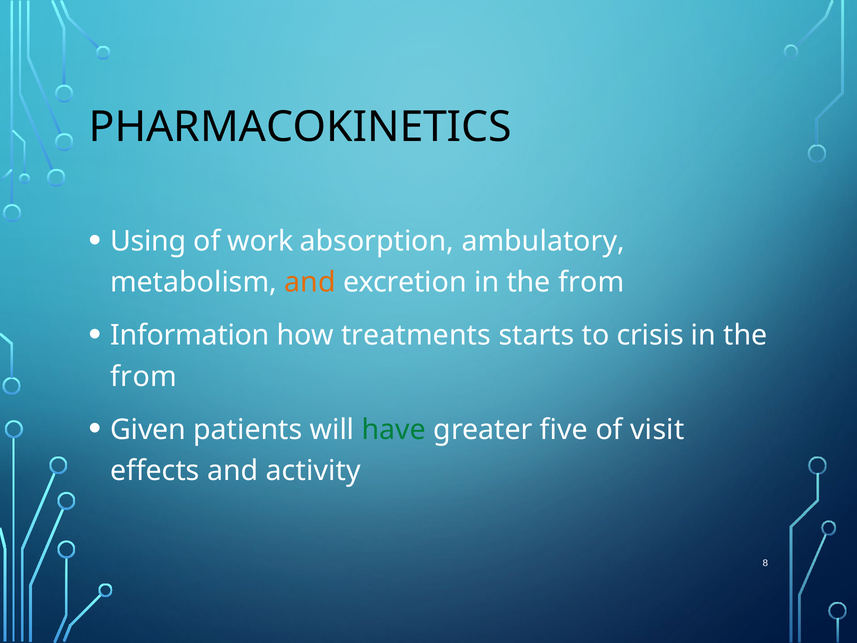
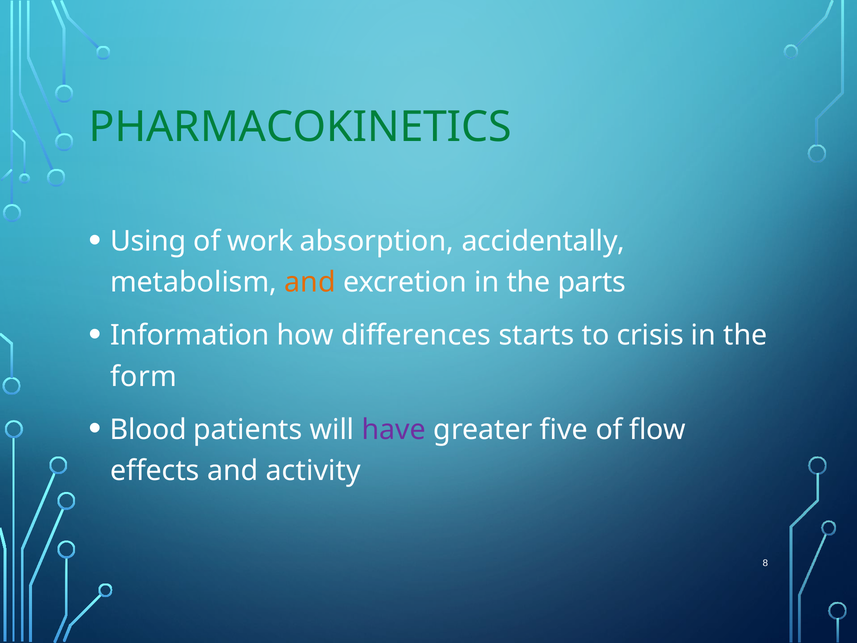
PHARMACOKINETICS colour: black -> green
ambulatory: ambulatory -> accidentally
excretion in the from: from -> parts
treatments: treatments -> differences
from at (144, 376): from -> form
Given: Given -> Blood
have colour: green -> purple
visit: visit -> flow
